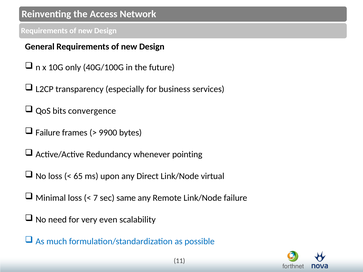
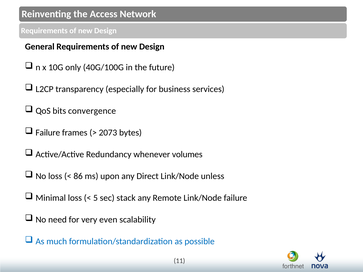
9900: 9900 -> 2073
pointing: pointing -> volumes
65: 65 -> 86
virtual: virtual -> unless
7: 7 -> 5
same: same -> stack
